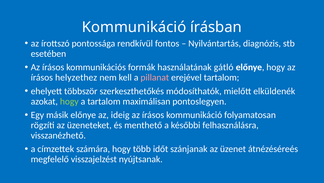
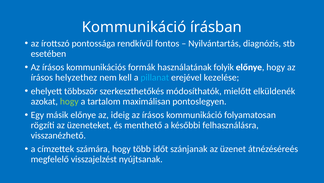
gátló: gátló -> folyik
pillanat colour: pink -> light blue
erejével tartalom: tartalom -> kezelése
